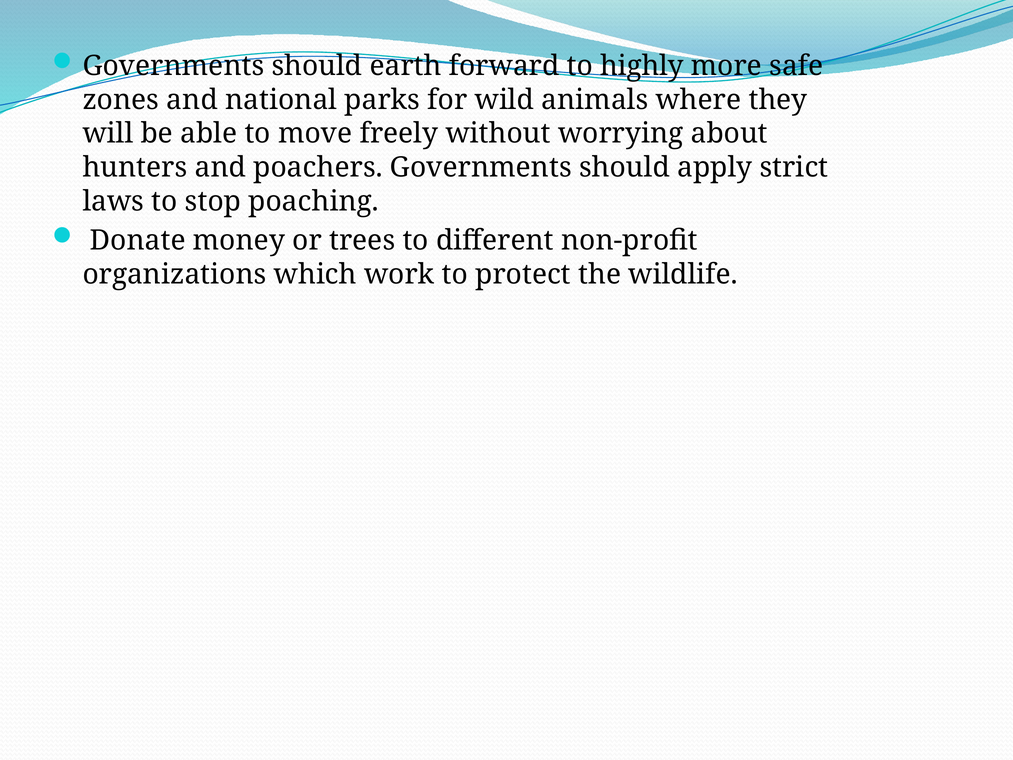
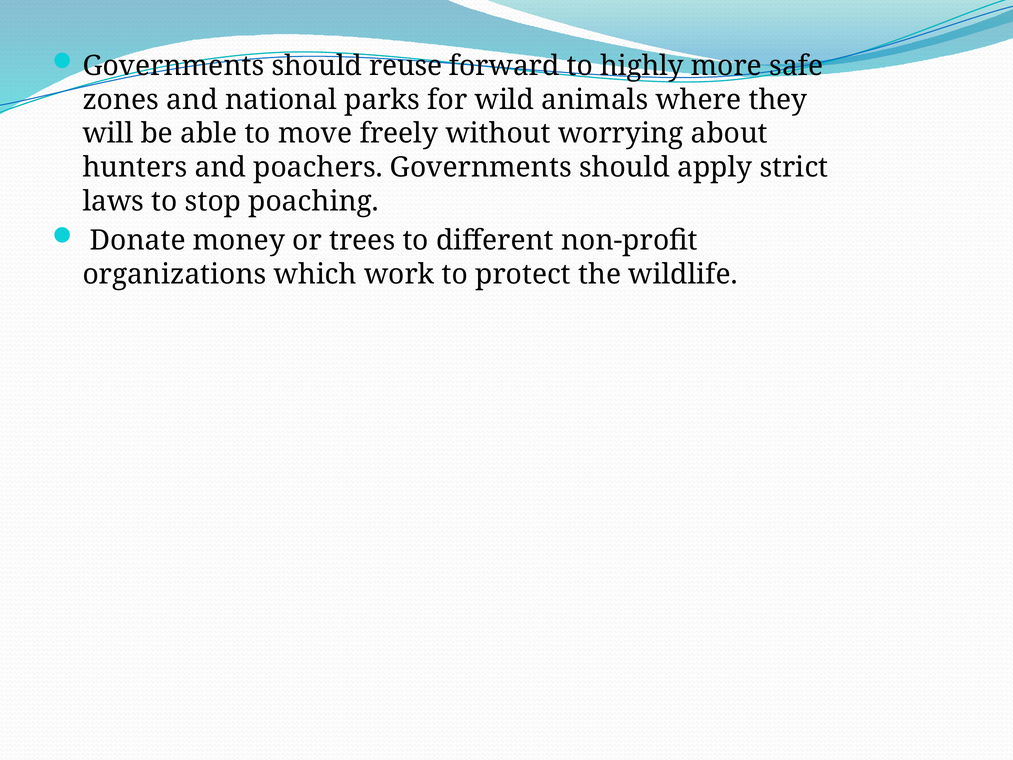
earth: earth -> reuse
